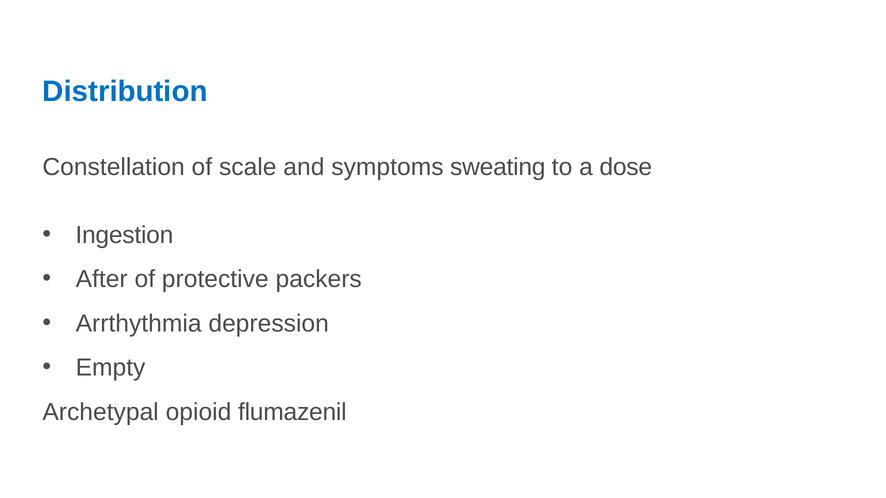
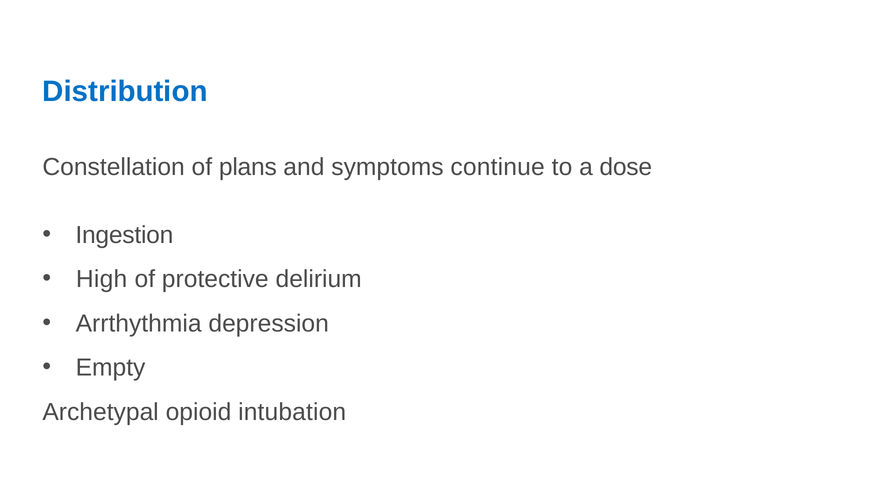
scale: scale -> plans
sweating: sweating -> continue
After: After -> High
packers: packers -> delirium
flumazenil: flumazenil -> intubation
